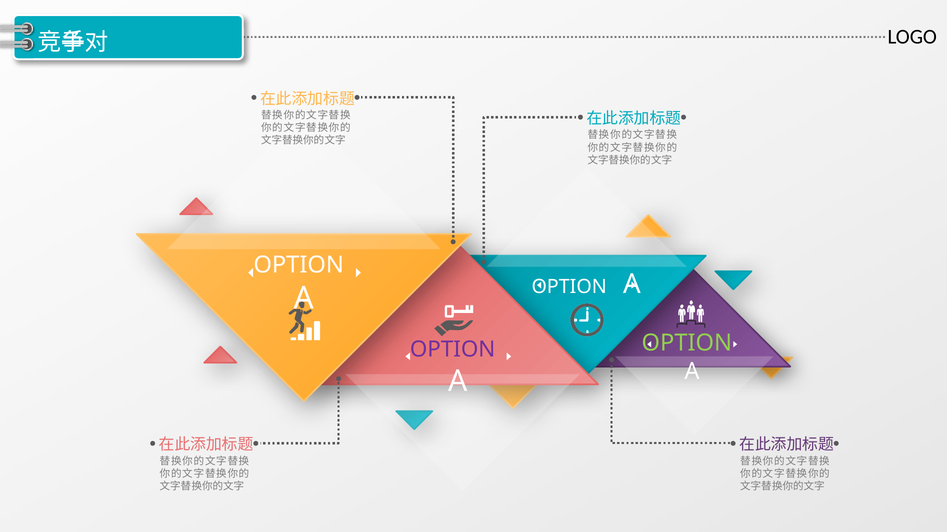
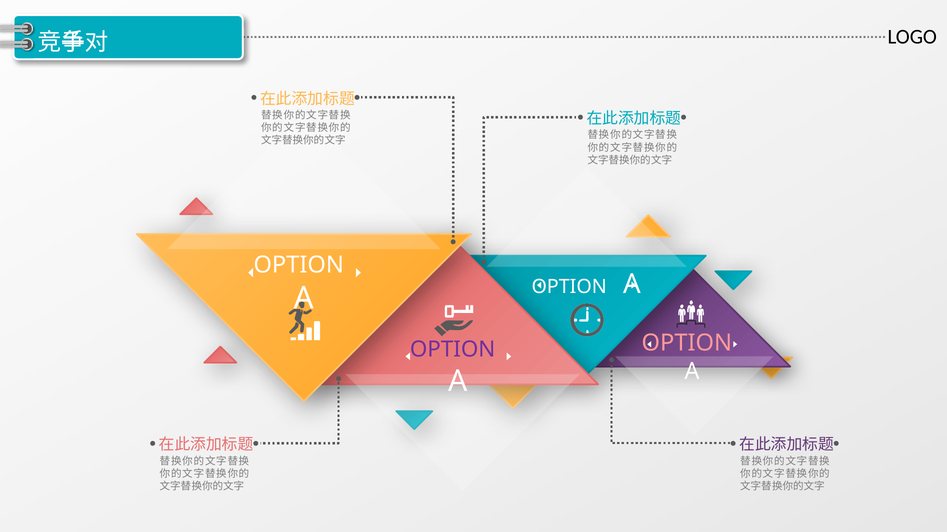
OPTION at (687, 343) colour: light green -> pink
